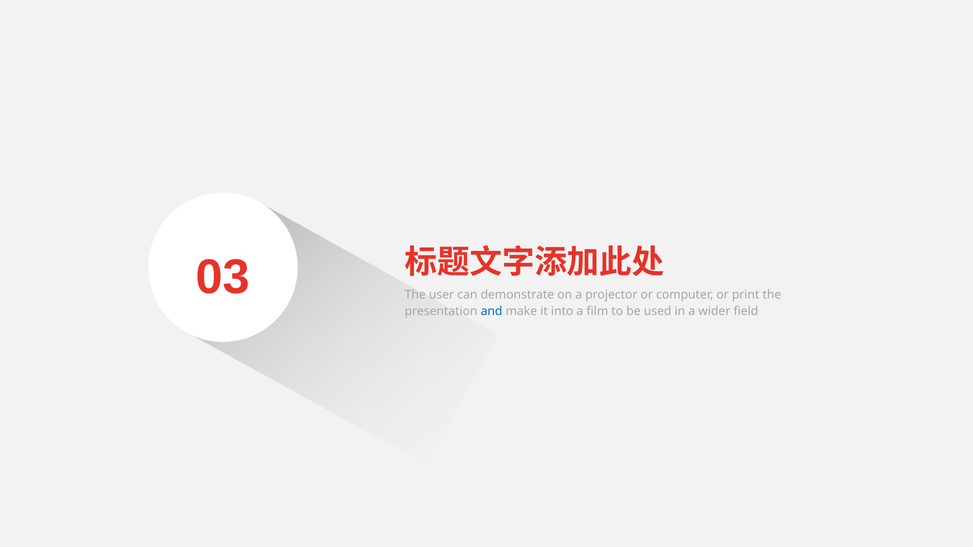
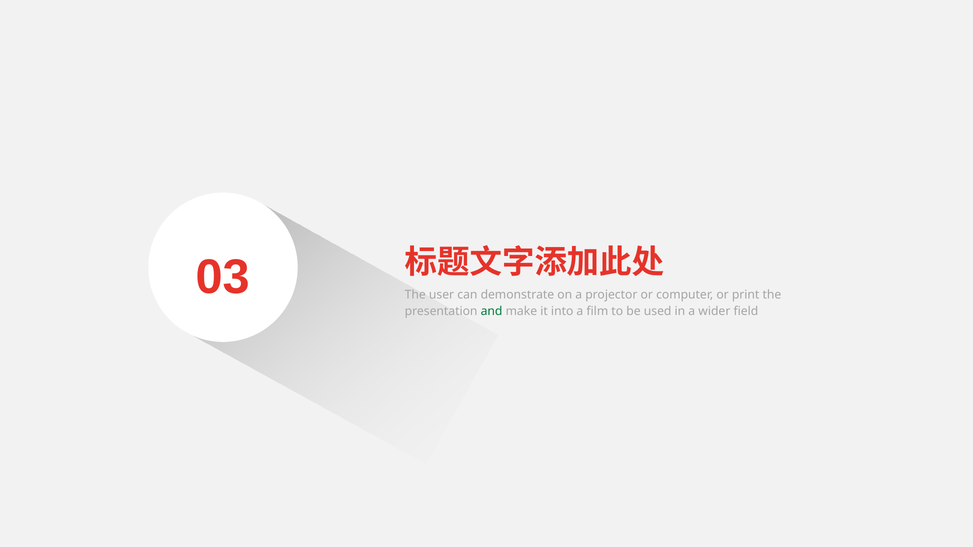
and colour: blue -> green
